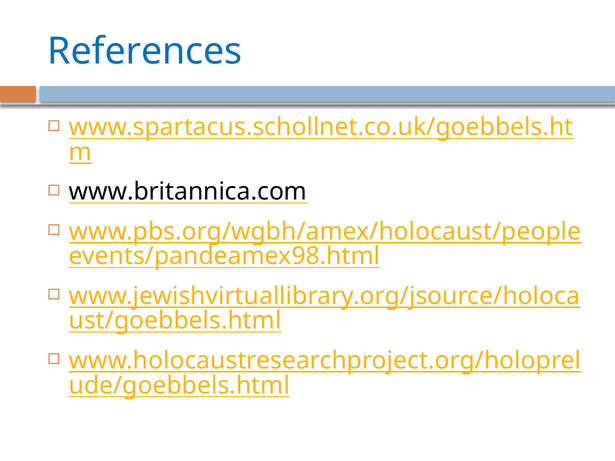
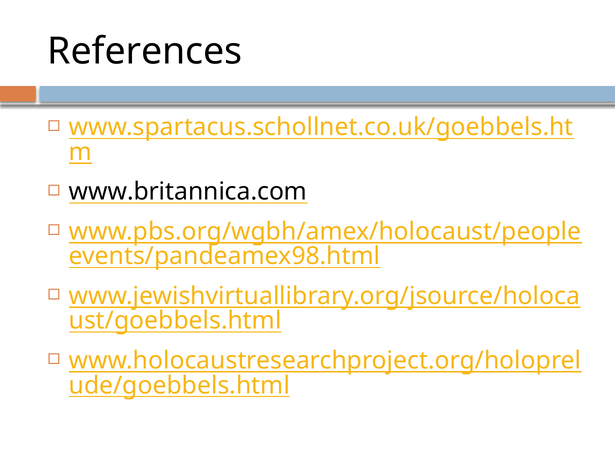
References colour: blue -> black
